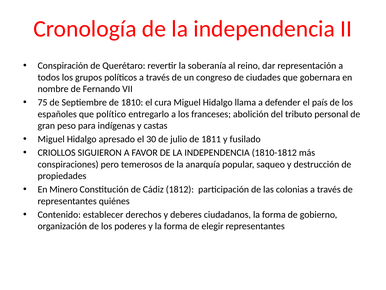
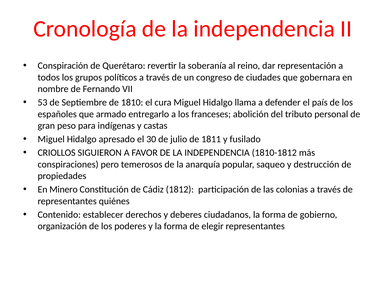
75: 75 -> 53
político: político -> armado
